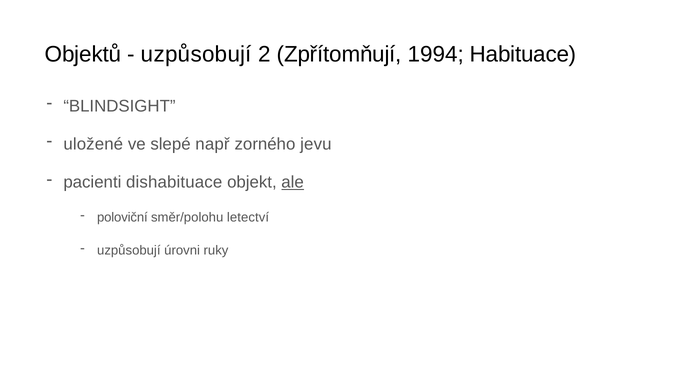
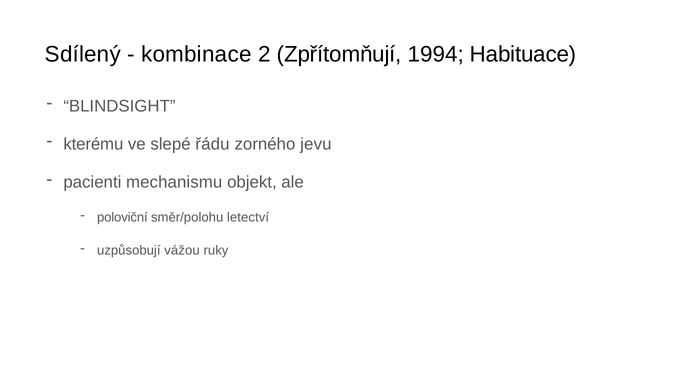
Objektů: Objektů -> Sdílený
uzpůsobují at (196, 55): uzpůsobují -> kombinace
uložené: uložené -> kterému
např: např -> řádu
dishabituace: dishabituace -> mechanismu
ale underline: present -> none
úrovni: úrovni -> vážou
